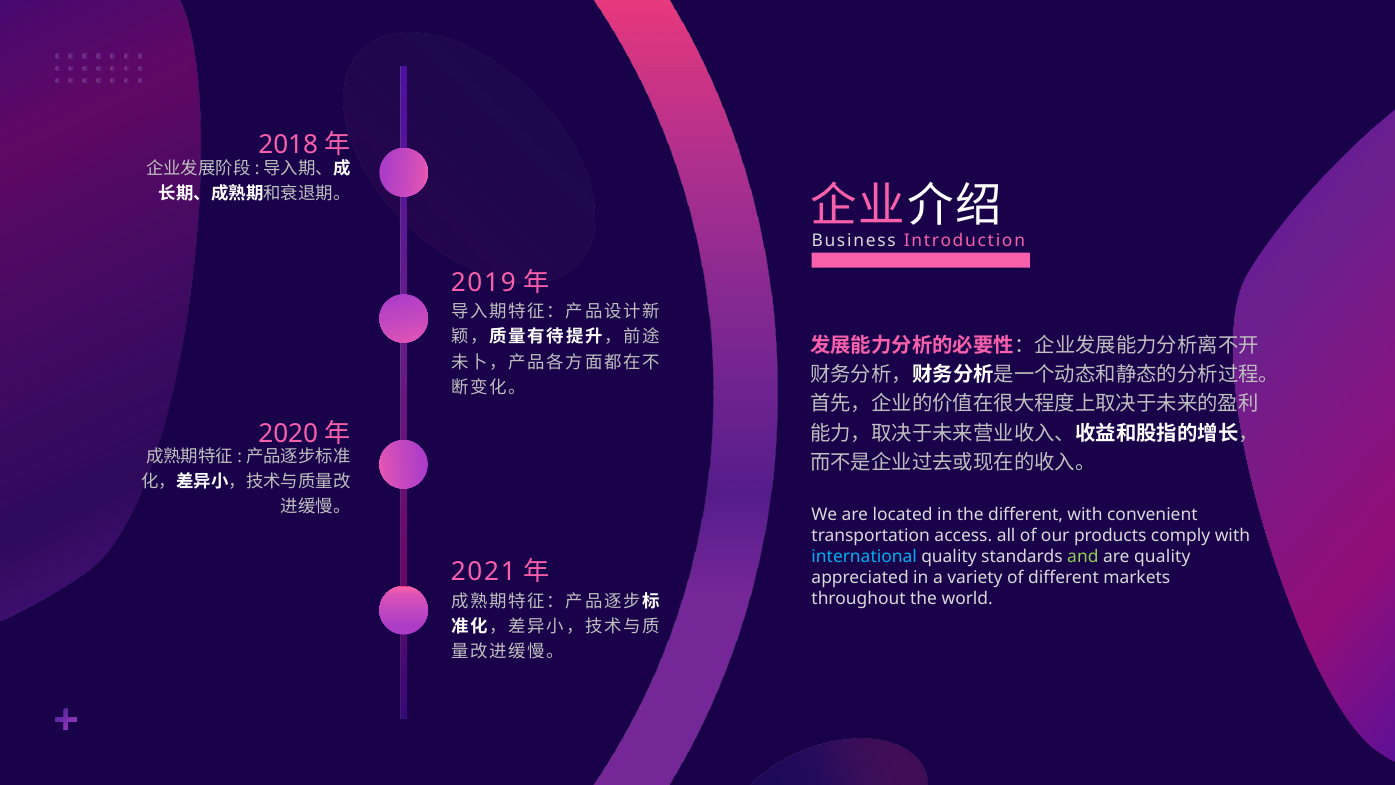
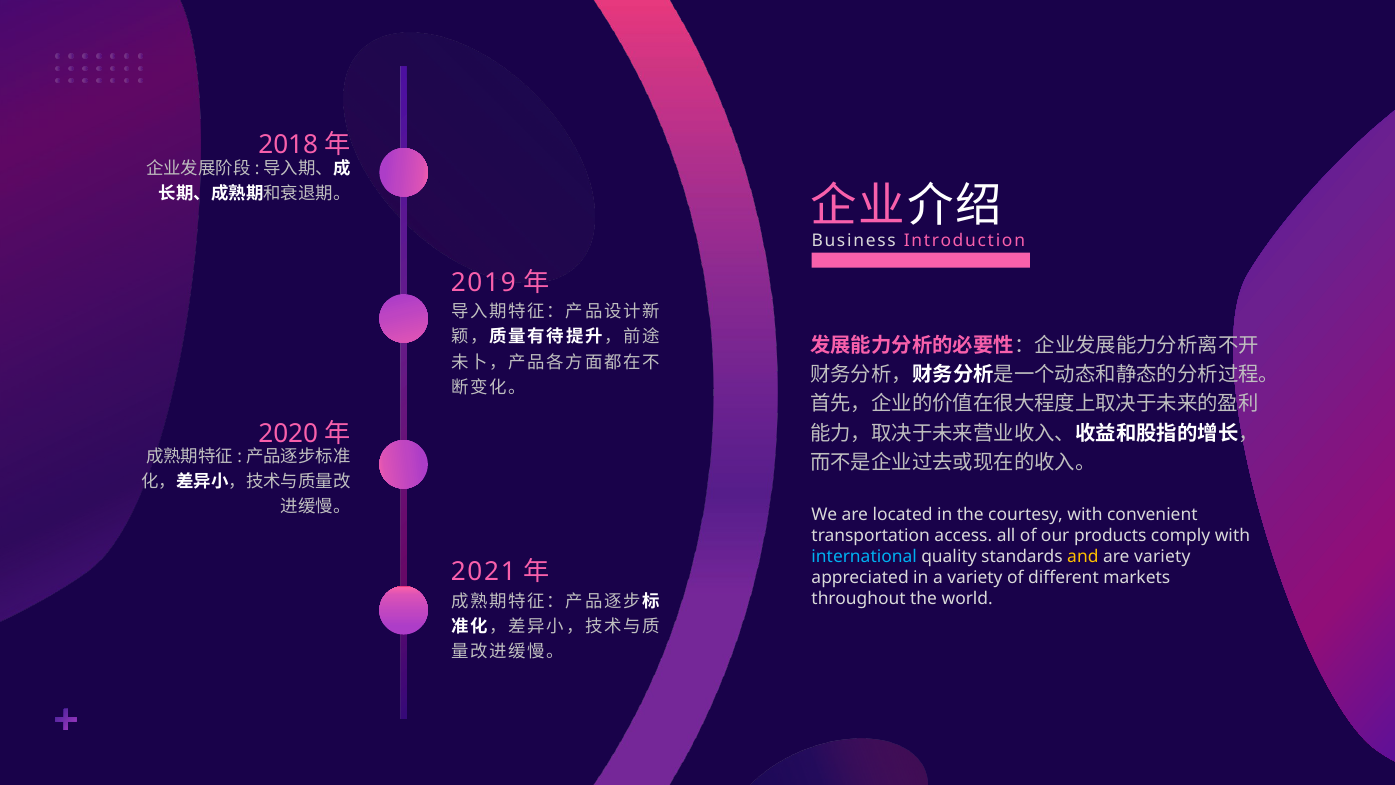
the different: different -> courtesy
and colour: light green -> yellow
are quality: quality -> variety
